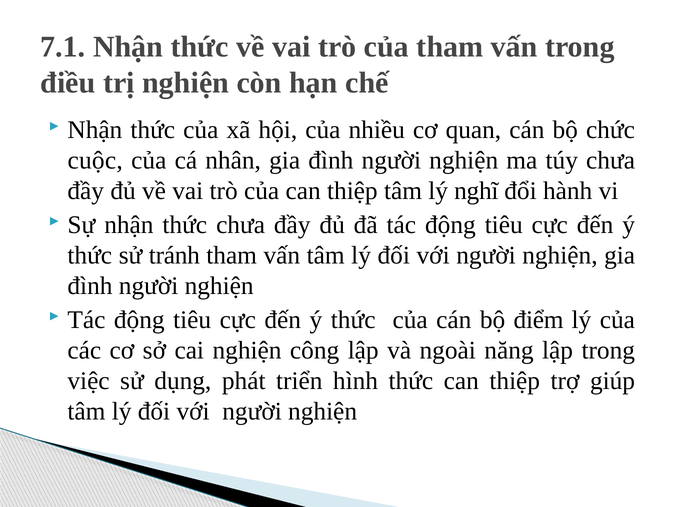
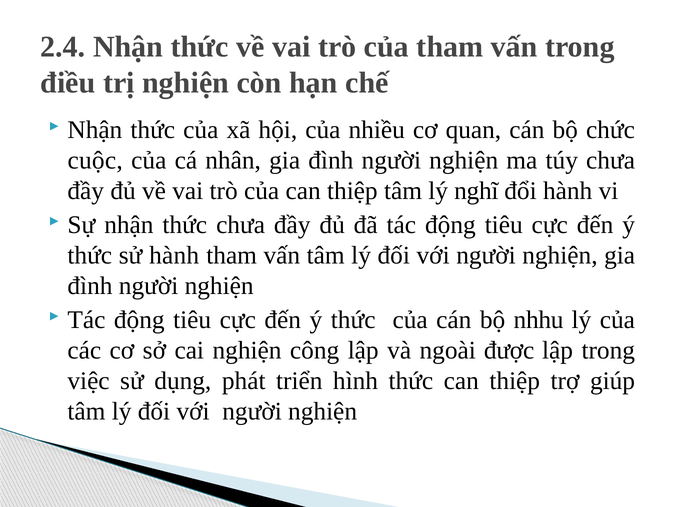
7.1: 7.1 -> 2.4
sử tránh: tránh -> hành
điểm: điểm -> nhhu
năng: năng -> được
